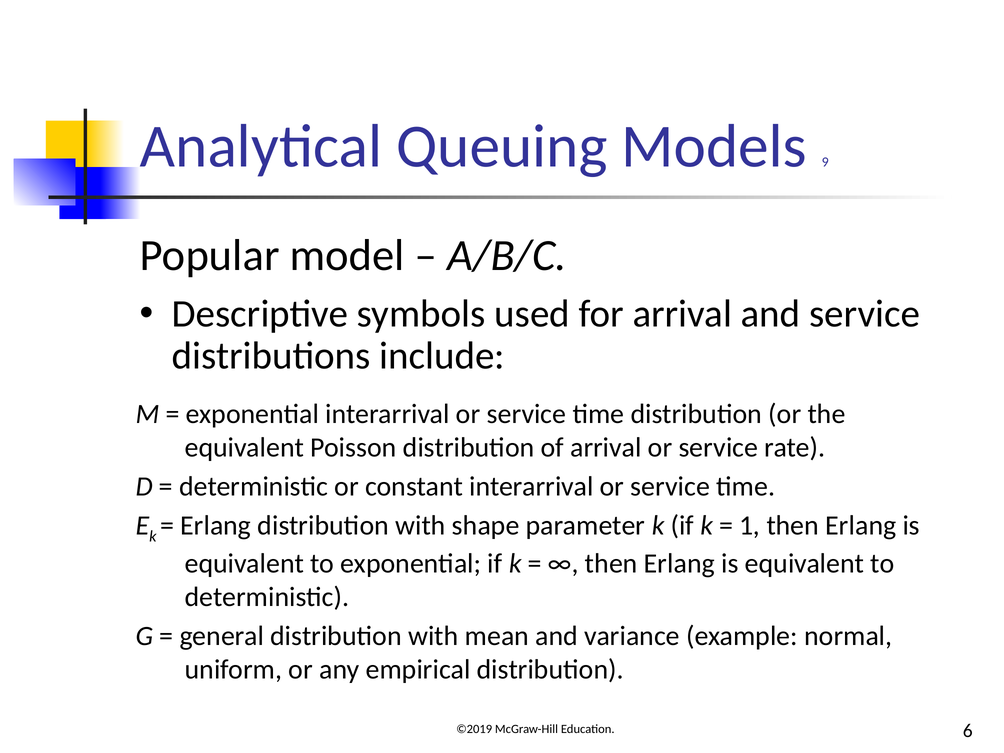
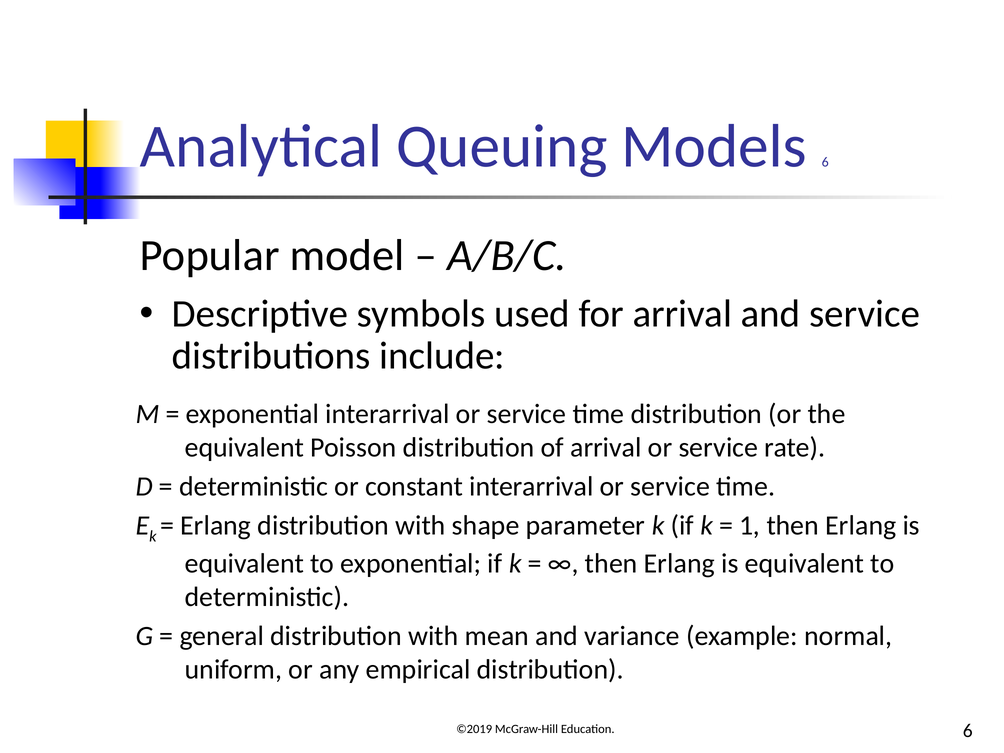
Models 9: 9 -> 6
